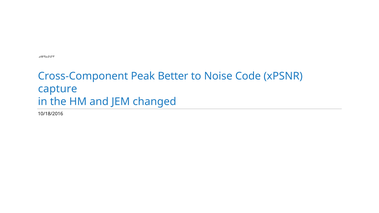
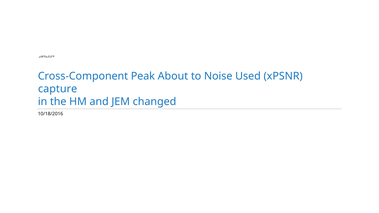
Better: Better -> About
Code: Code -> Used
